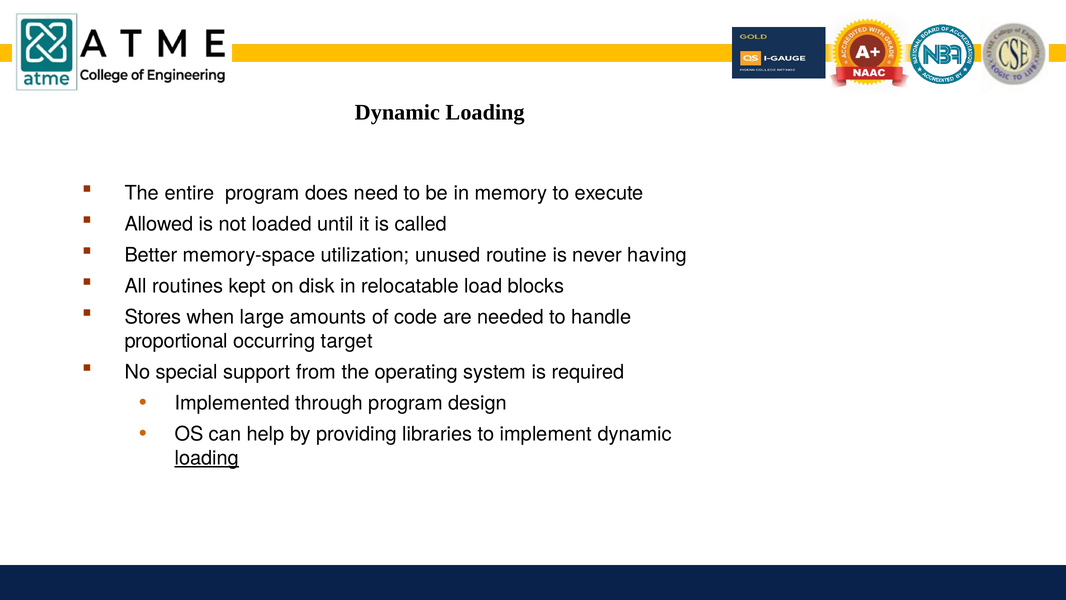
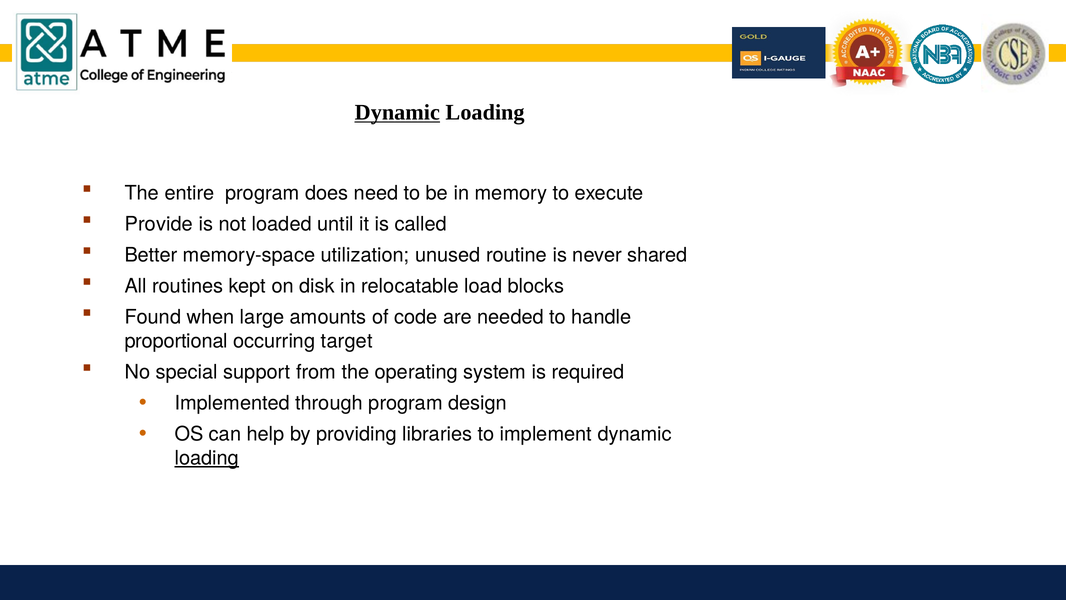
Dynamic at (397, 112) underline: none -> present
Allowed: Allowed -> Provide
having: having -> shared
Stores: Stores -> Found
